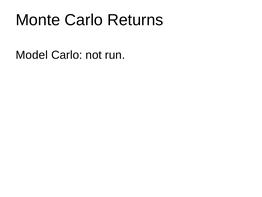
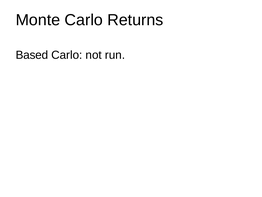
Model: Model -> Based
